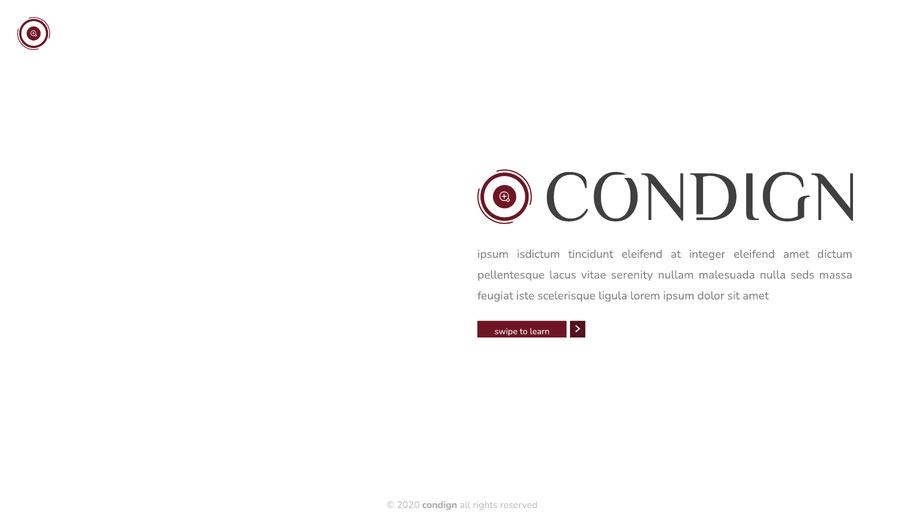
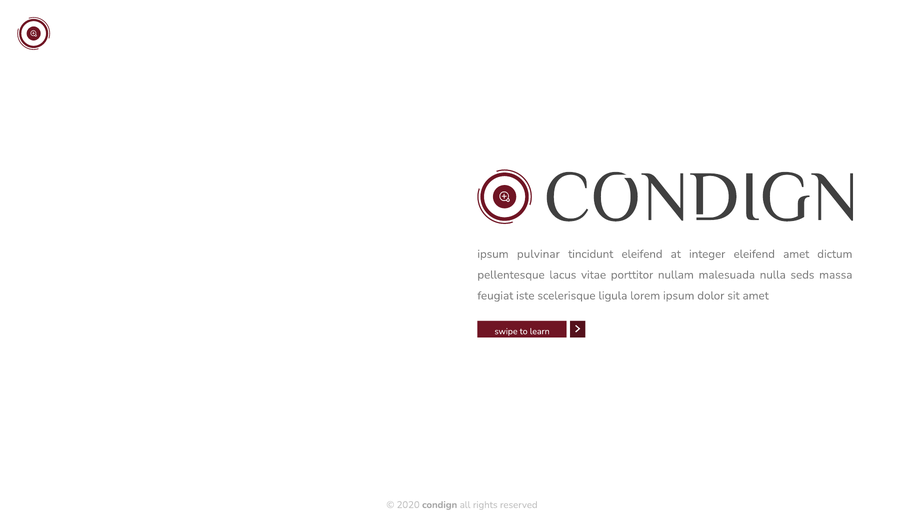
isdictum: isdictum -> pulvinar
serenity: serenity -> porttitor
